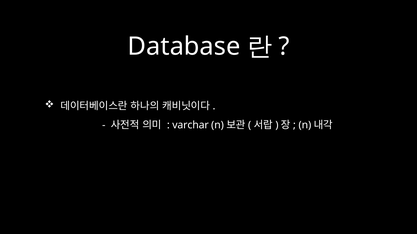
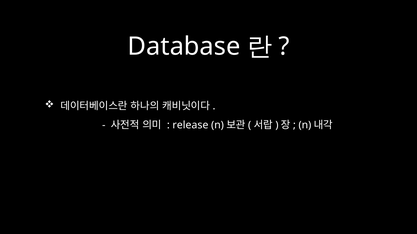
varchar: varchar -> release
